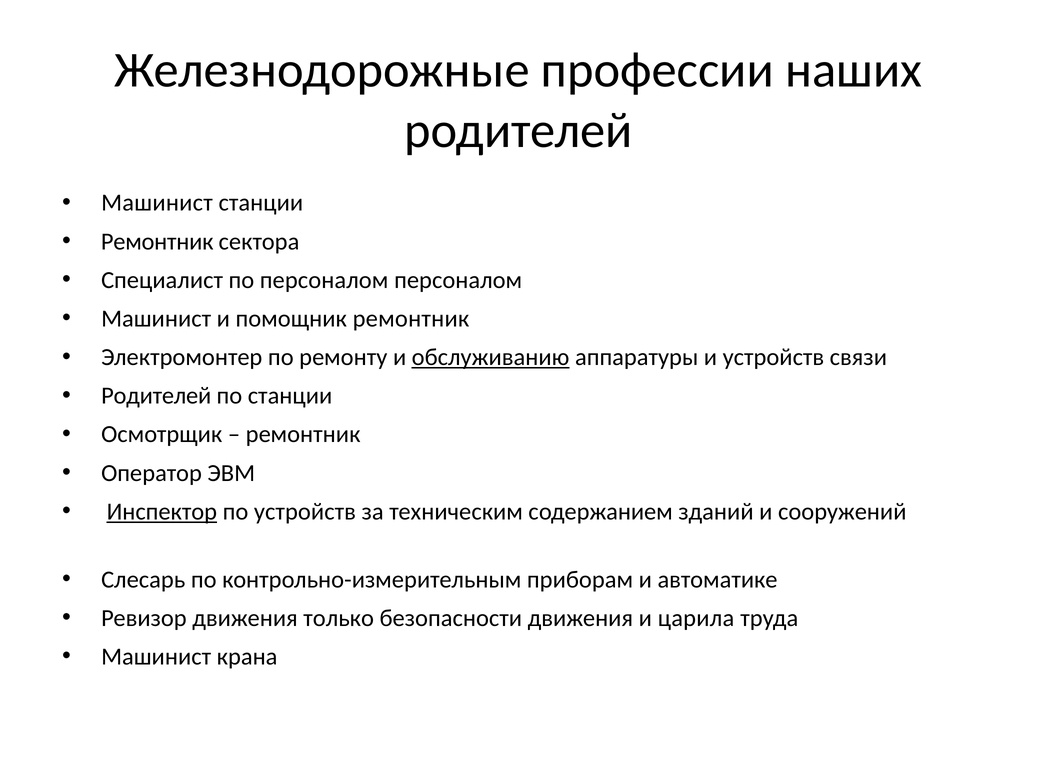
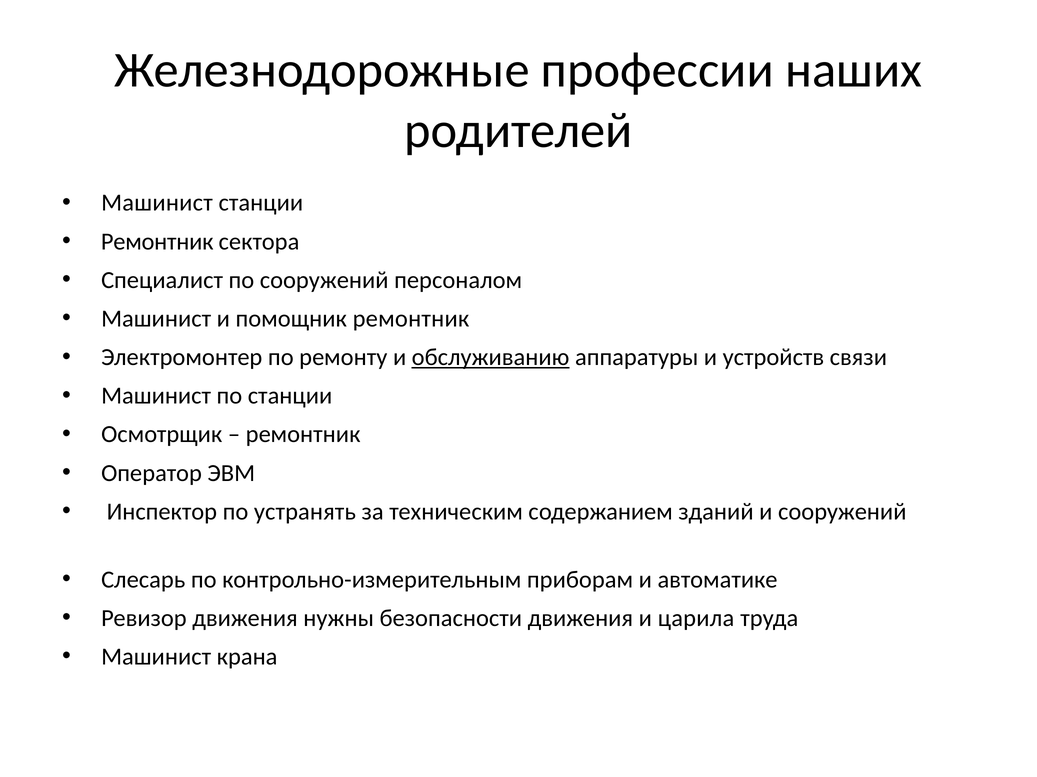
по персоналом: персоналом -> сооружений
Родителей at (156, 396): Родителей -> Машинист
Инспектор underline: present -> none
по устройств: устройств -> устранять
только: только -> нужны
